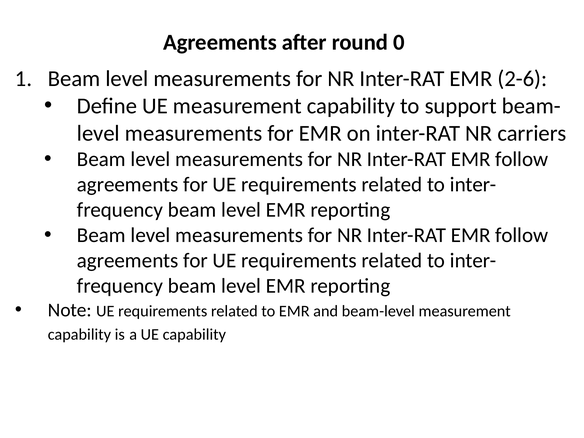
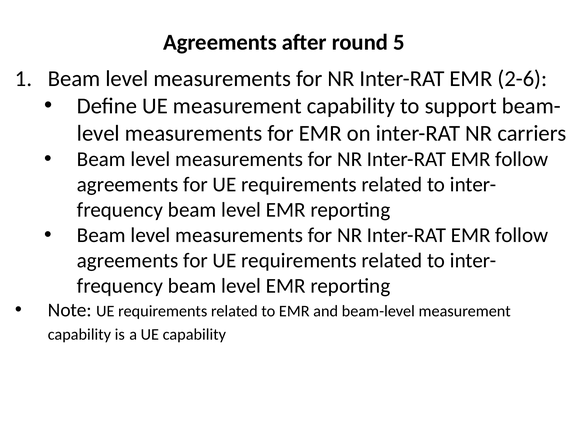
0: 0 -> 5
